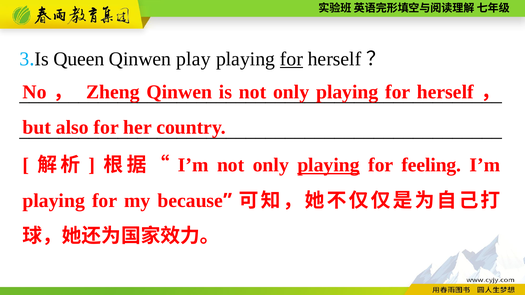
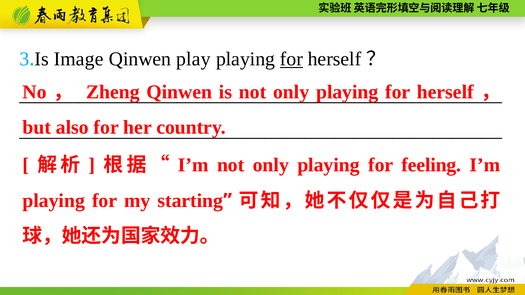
Queen: Queen -> Image
playing at (329, 165) underline: present -> none
because: because -> starting
